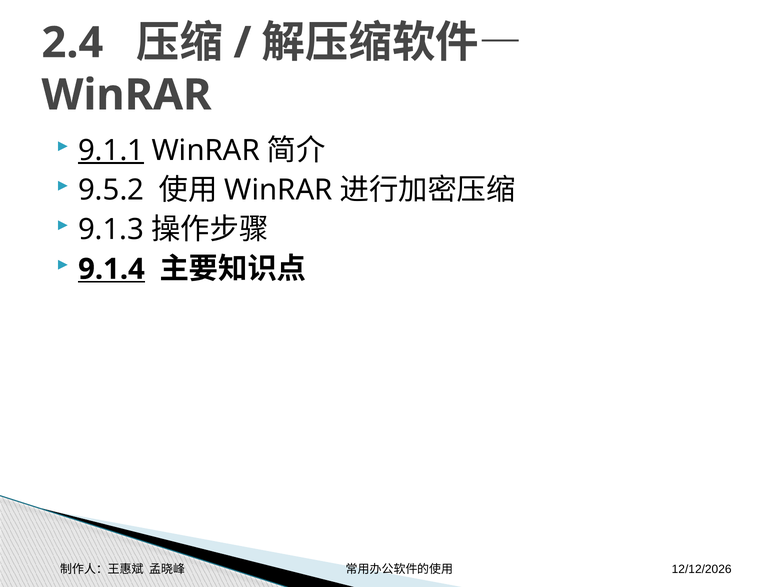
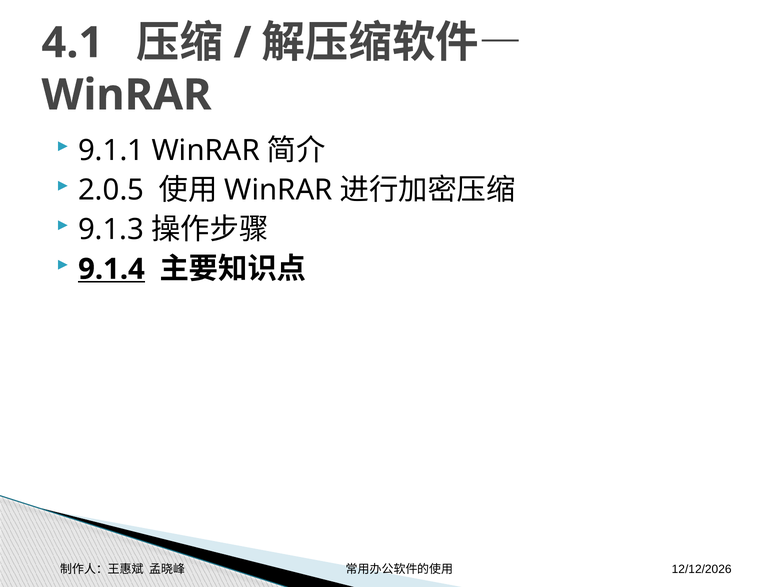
2.4: 2.4 -> 4.1
9.1.1 underline: present -> none
9.5.2: 9.5.2 -> 2.0.5
